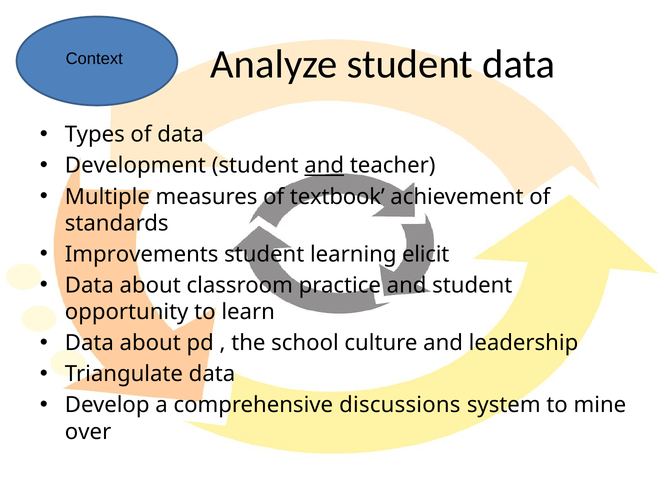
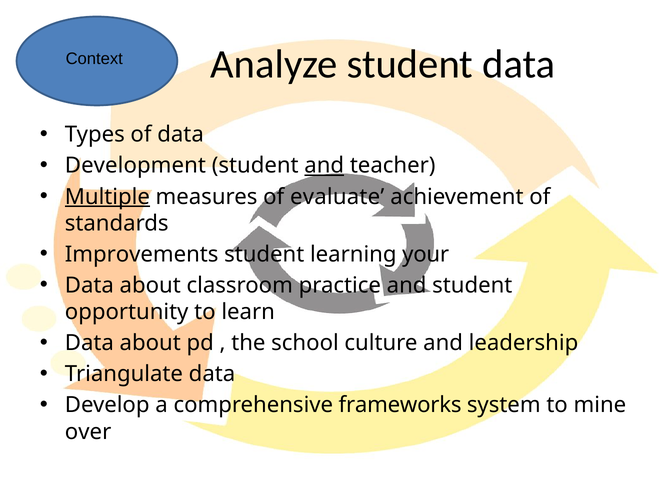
Multiple underline: none -> present
textbook: textbook -> evaluate
elicit: elicit -> your
discussions: discussions -> frameworks
